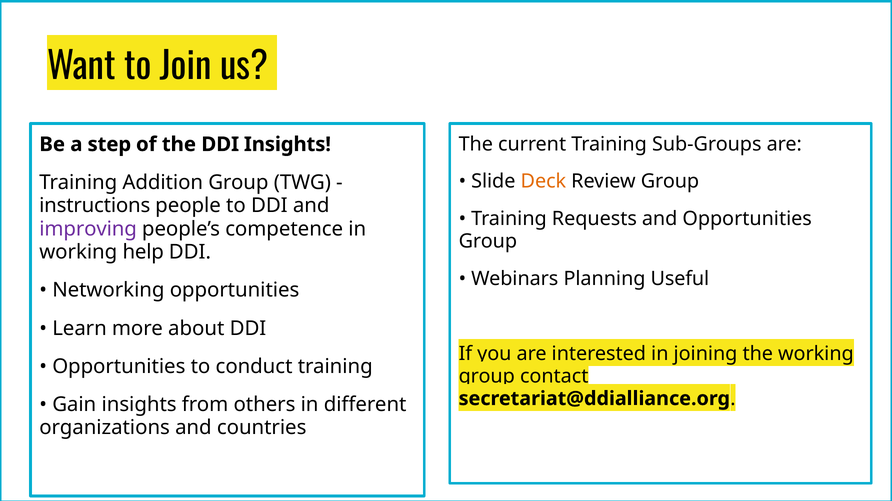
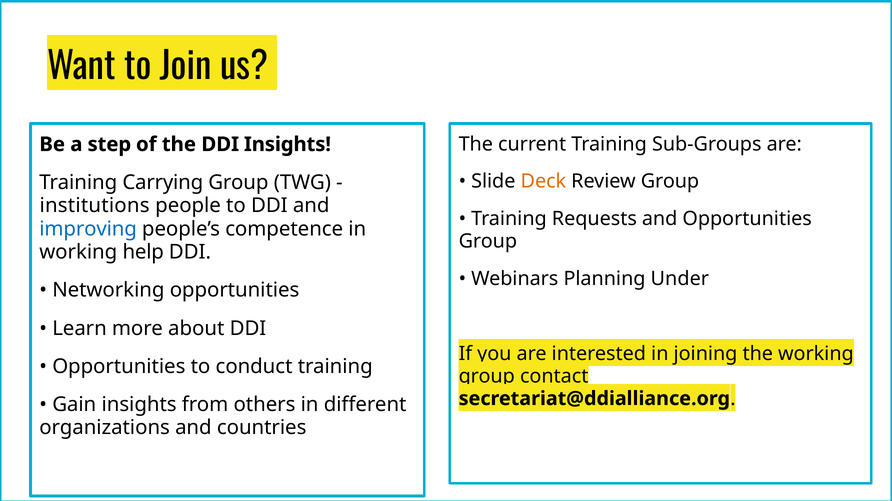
Addition: Addition -> Carrying
instructions: instructions -> institutions
improving colour: purple -> blue
Useful: Useful -> Under
